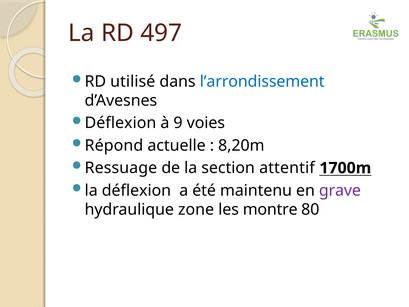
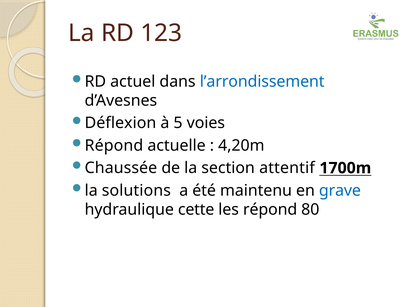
497: 497 -> 123
utilisé: utilisé -> actuel
9: 9 -> 5
8,20m: 8,20m -> 4,20m
Ressuage: Ressuage -> Chaussée
la déflexion: déflexion -> solutions
grave colour: purple -> blue
zone: zone -> cette
les montre: montre -> répond
